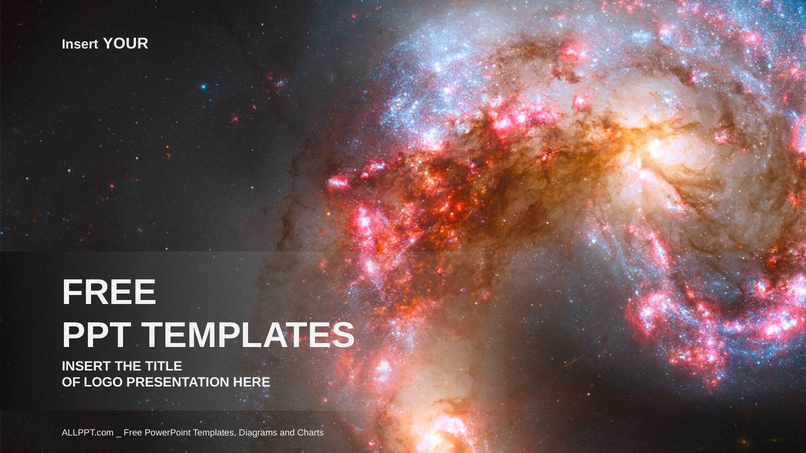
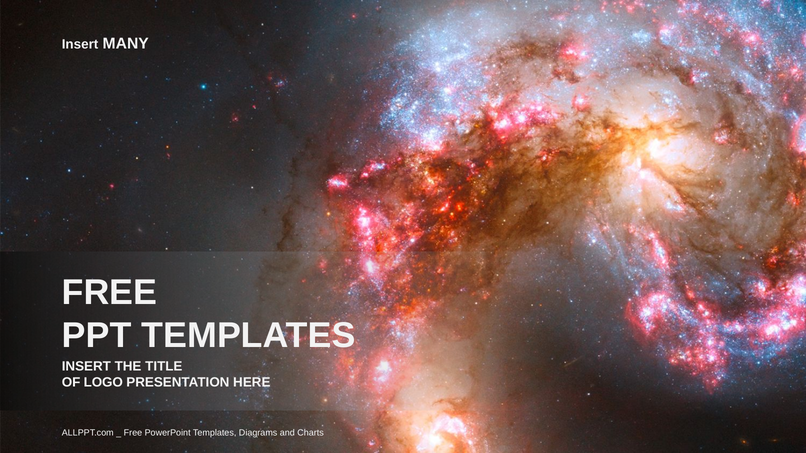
YOUR: YOUR -> MANY
